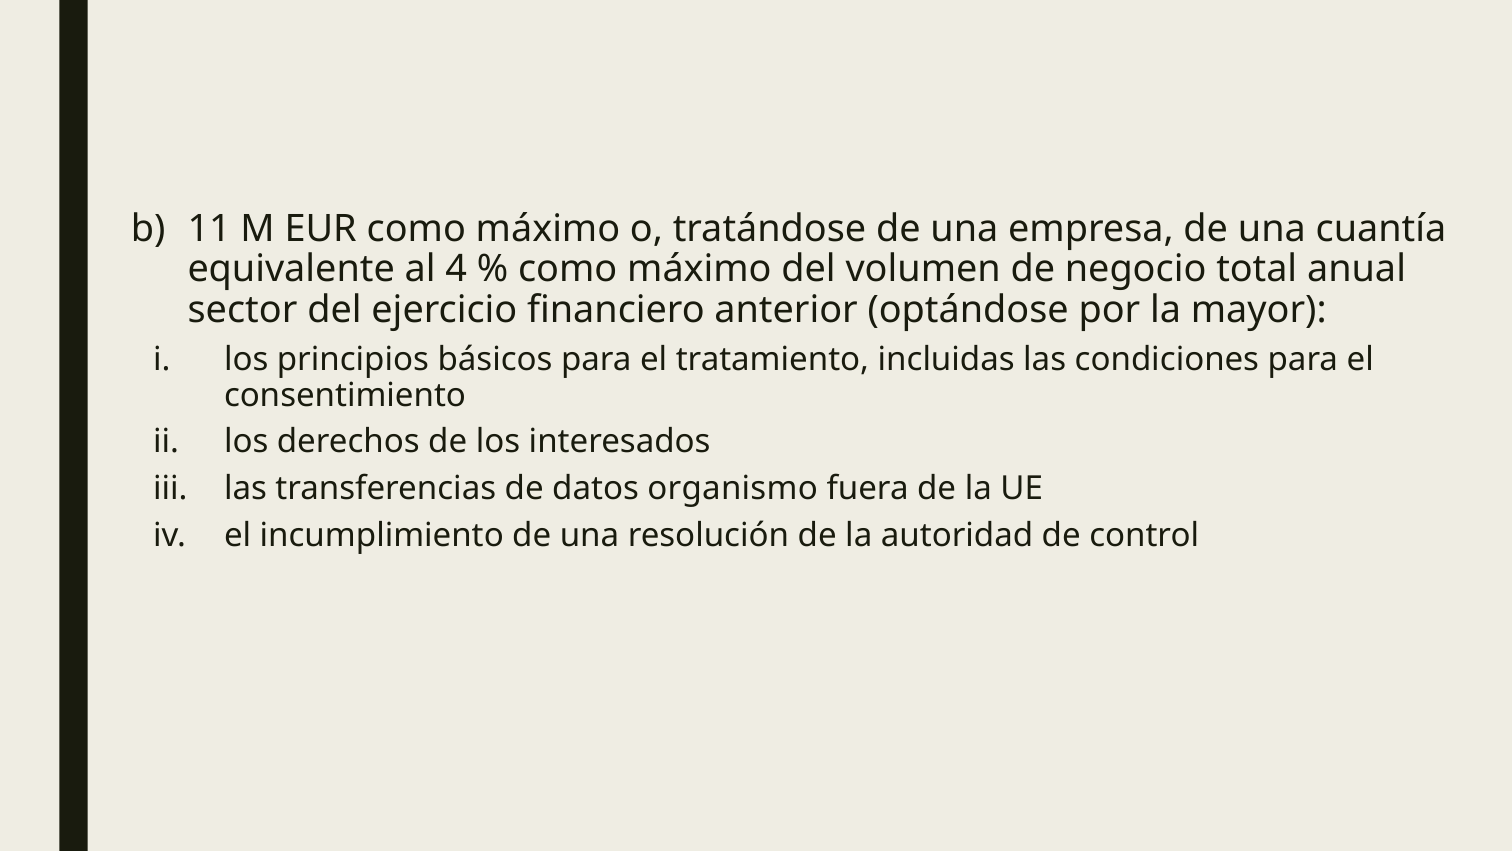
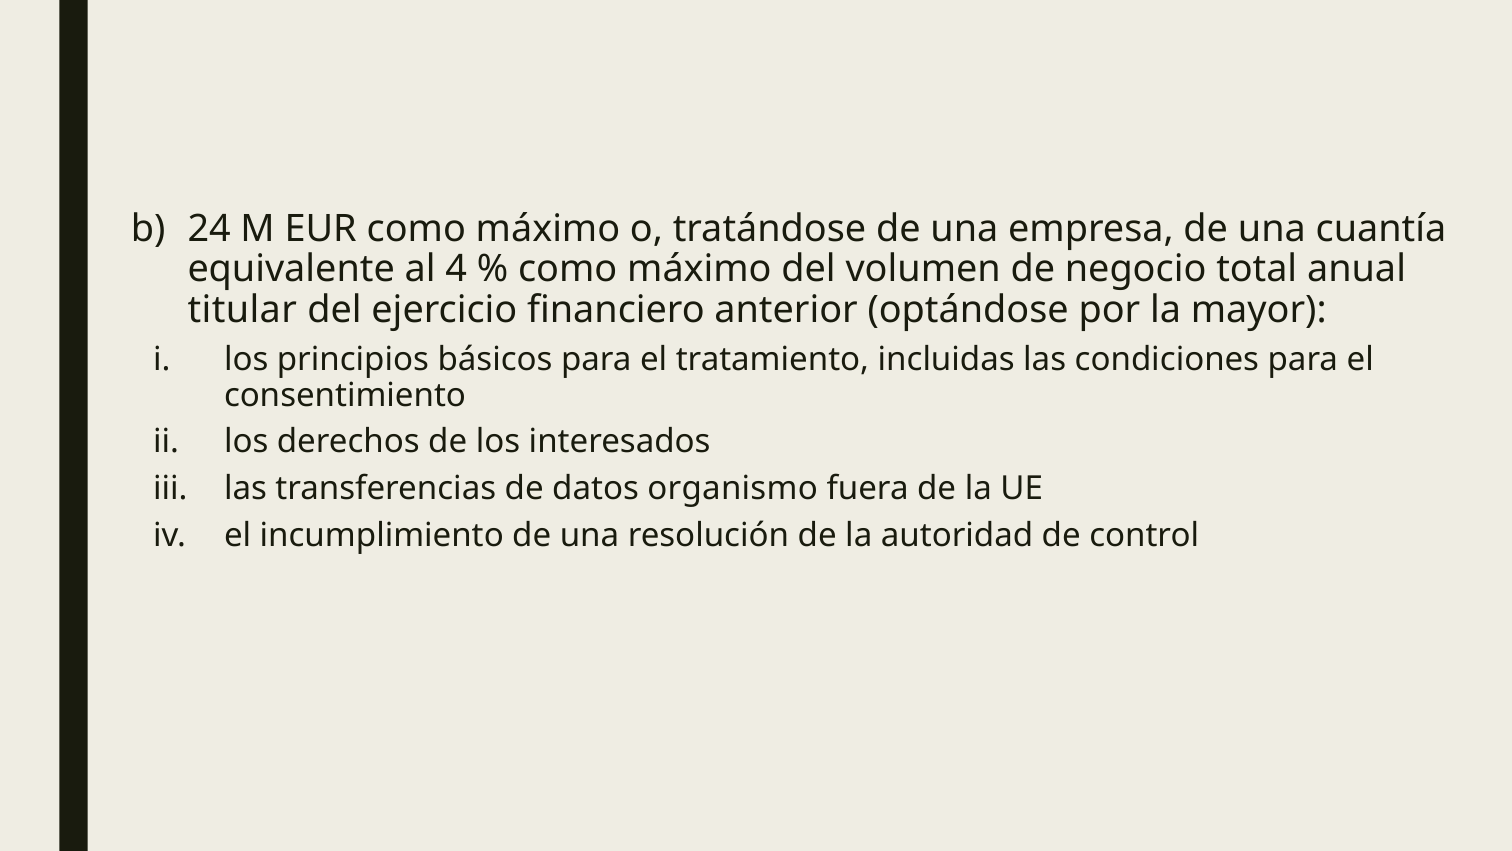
11: 11 -> 24
sector: sector -> titular
